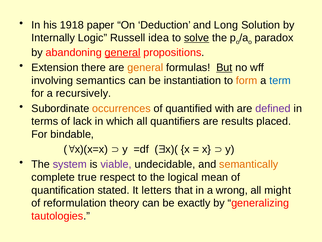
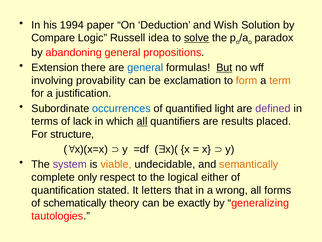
1918: 1918 -> 1994
Long: Long -> Wish
Internally: Internally -> Compare
general at (123, 52) underline: present -> none
general at (145, 67) colour: orange -> blue
semantics: semantics -> provability
instantiation: instantiation -> exclamation
term colour: blue -> orange
recursively: recursively -> justification
occurrences colour: orange -> blue
with: with -> light
all at (142, 121) underline: none -> present
bindable: bindable -> structure
viable colour: purple -> orange
true: true -> only
mean: mean -> either
might: might -> forms
reformulation: reformulation -> schematically
